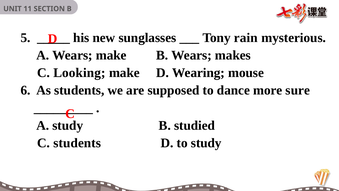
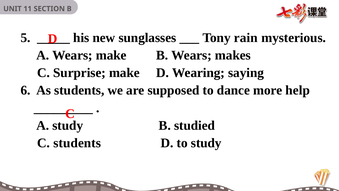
Looking: Looking -> Surprise
mouse: mouse -> saying
sure: sure -> help
